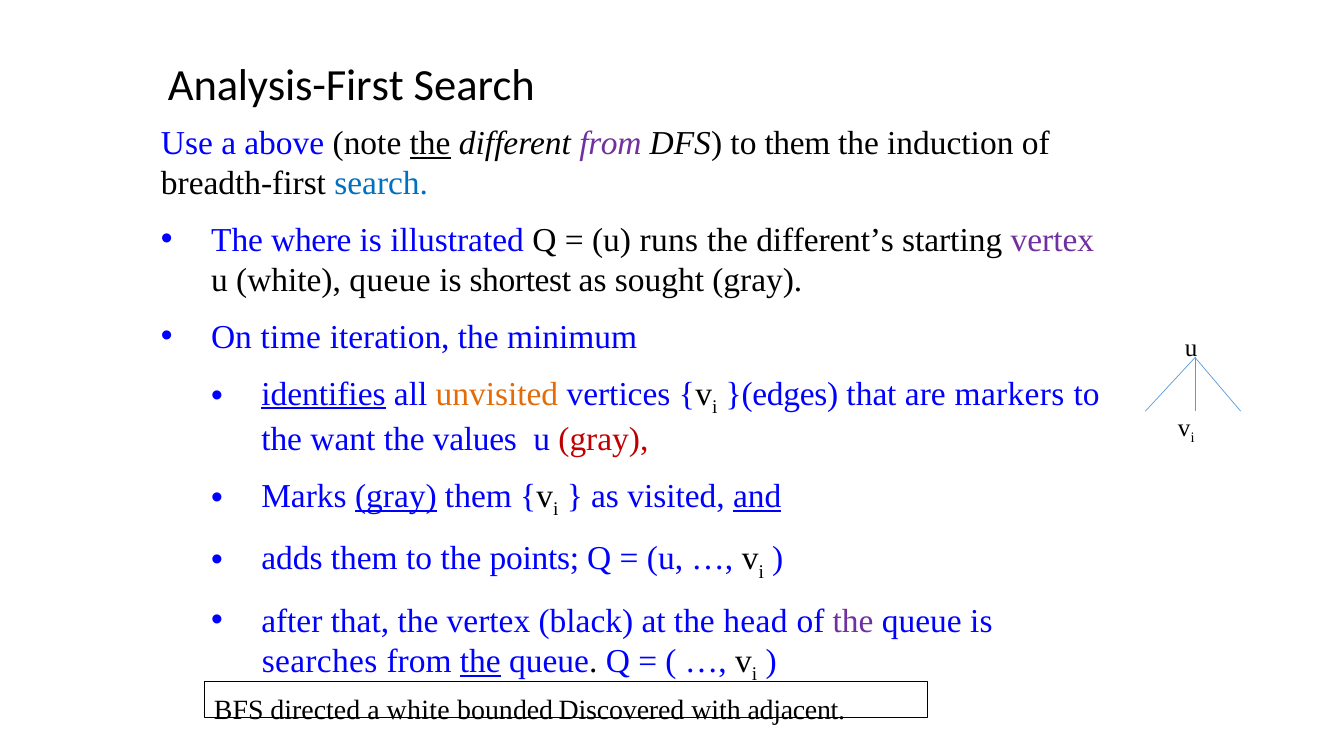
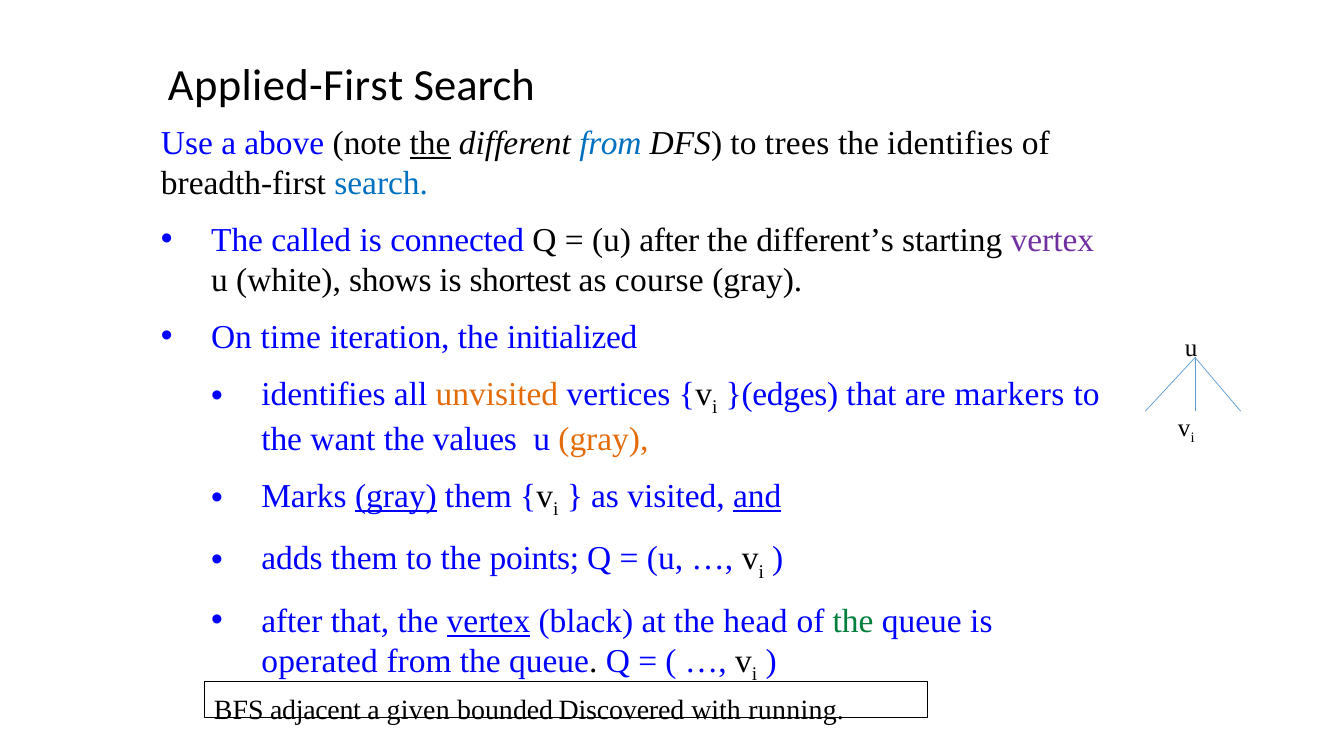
Analysis-First: Analysis-First -> Applied-First
from at (610, 144) colour: purple -> blue
to them: them -> trees
the induction: induction -> identifies
where: where -> called
illustrated: illustrated -> connected
u runs: runs -> after
white queue: queue -> shows
sought: sought -> course
minimum: minimum -> initialized
identifies at (323, 394) underline: present -> none
gray at (603, 440) colour: red -> orange
vertex at (488, 622) underline: none -> present
the at (853, 622) colour: purple -> green
searches: searches -> operated
the at (480, 662) underline: present -> none
directed: directed -> adjacent
a white: white -> given
adjacent: adjacent -> running
